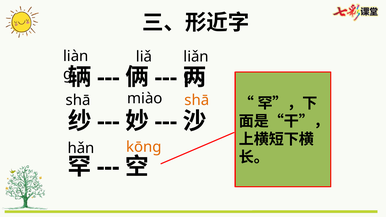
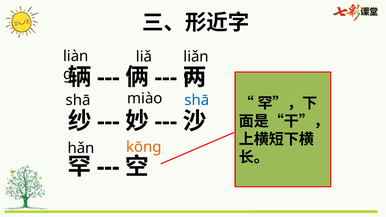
shā at (197, 100) colour: orange -> blue
